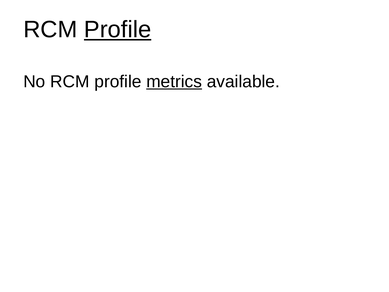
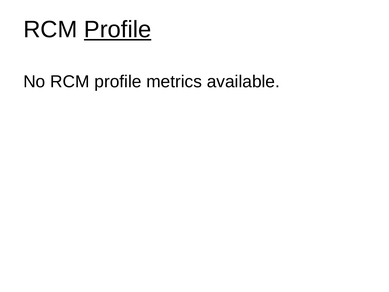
metrics underline: present -> none
